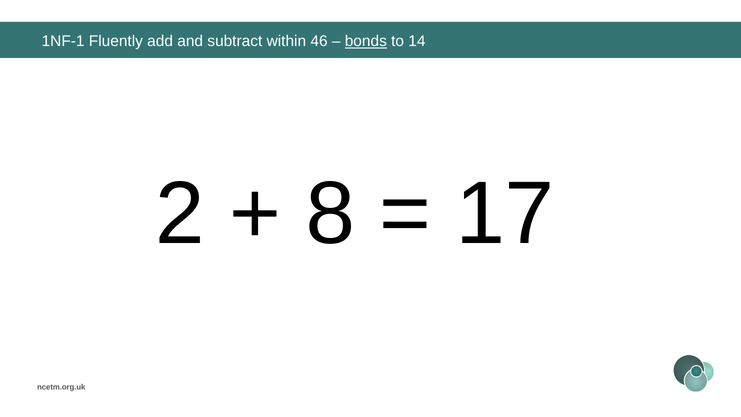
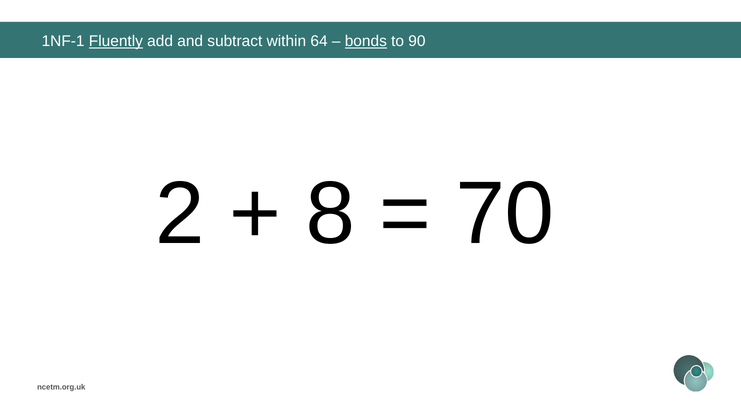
Fluently underline: none -> present
46: 46 -> 64
14: 14 -> 90
17: 17 -> 70
